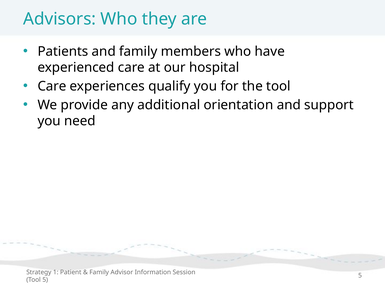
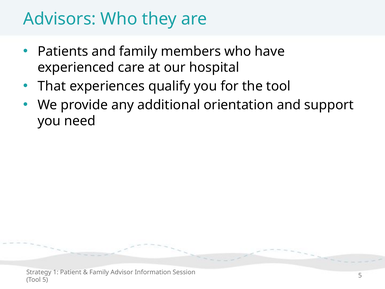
Care at (52, 86): Care -> That
